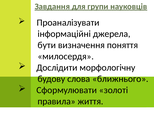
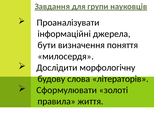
ближнього: ближнього -> літераторів
